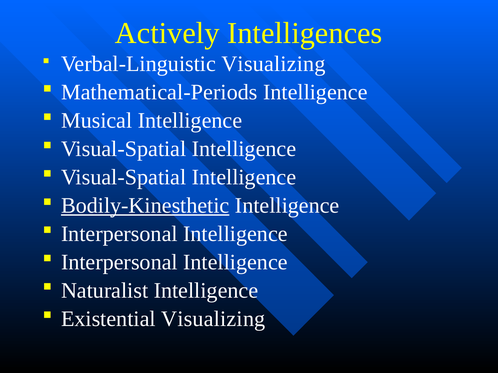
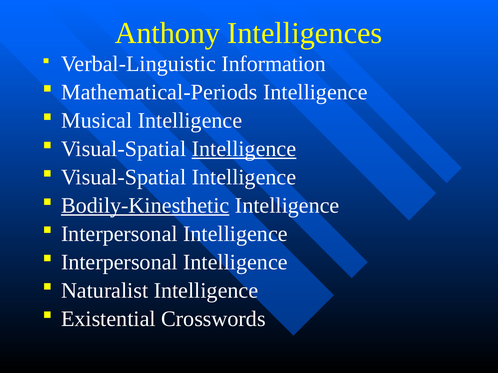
Actively: Actively -> Anthony
Verbal-Linguistic Visualizing: Visualizing -> Information
Intelligence at (244, 149) underline: none -> present
Existential Visualizing: Visualizing -> Crosswords
